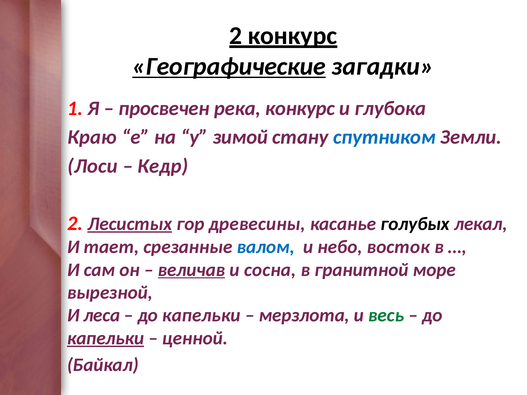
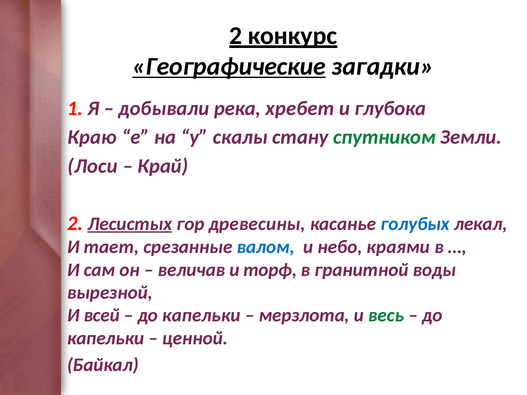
просвечен: просвечен -> добывали
река конкурс: конкурс -> хребет
зимой: зимой -> скалы
спутником colour: blue -> green
Кедр: Кедр -> Край
голубых colour: black -> blue
восток: восток -> краями
величав underline: present -> none
сосна: сосна -> торф
море: море -> воды
леса: леса -> всей
капельки at (106, 338) underline: present -> none
